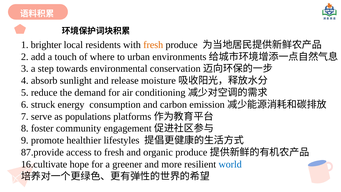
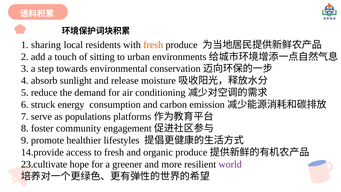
brighter: brighter -> sharing
where: where -> sitting
87.provide: 87.provide -> 14.provide
16.cultivate: 16.cultivate -> 23.cultivate
world colour: blue -> purple
